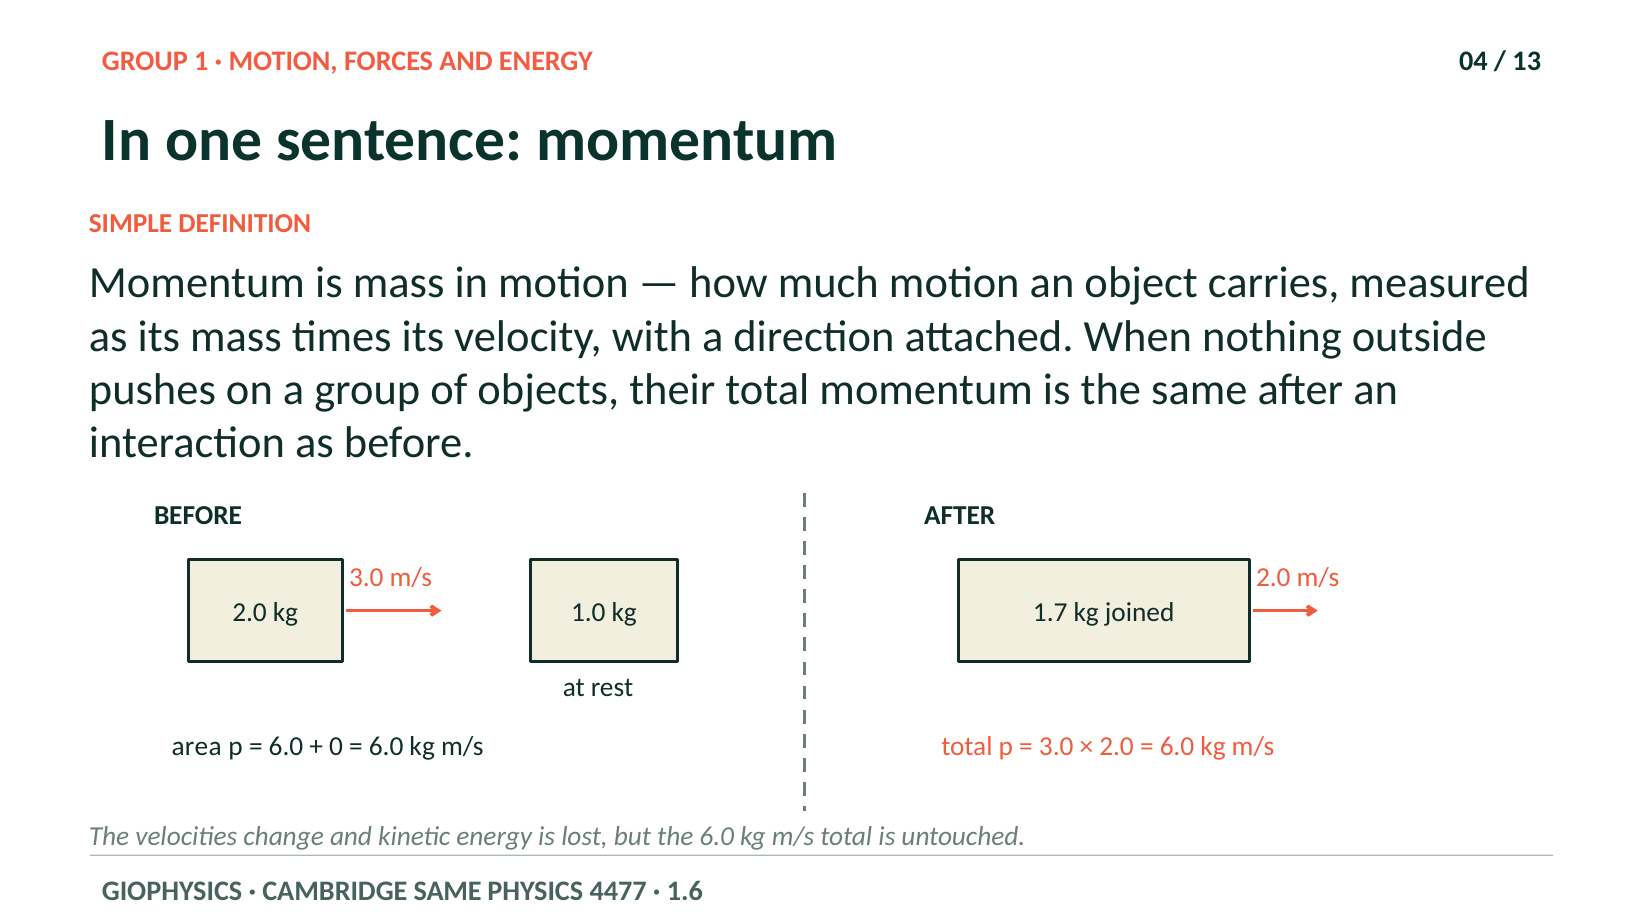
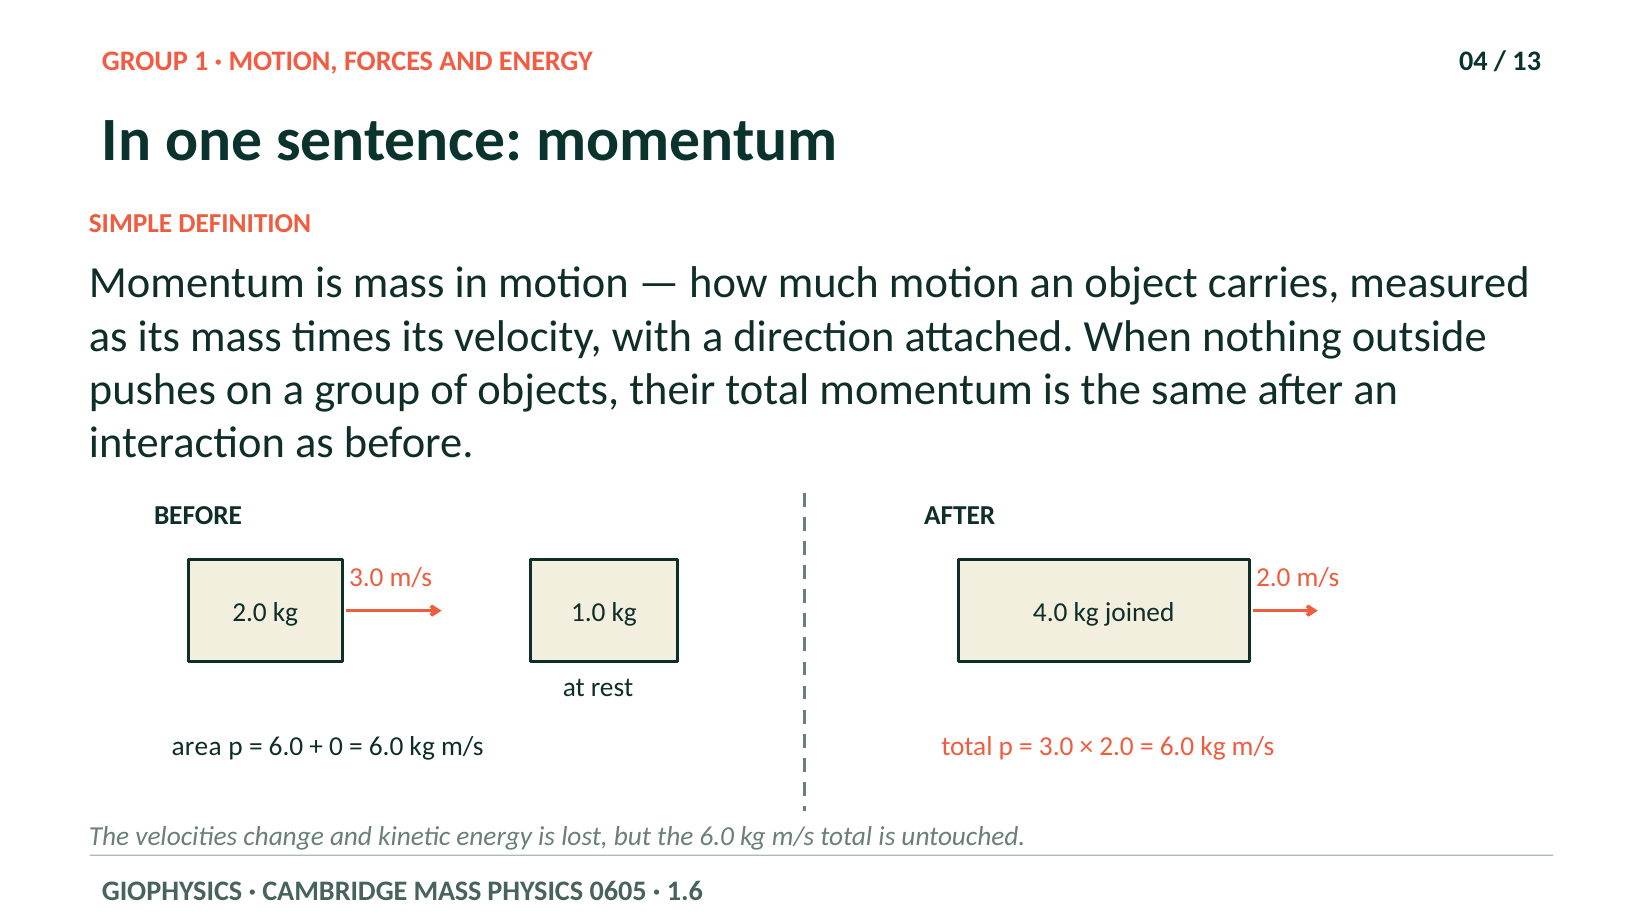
1.7: 1.7 -> 4.0
CAMBRIDGE SAME: SAME -> MASS
4477: 4477 -> 0605
